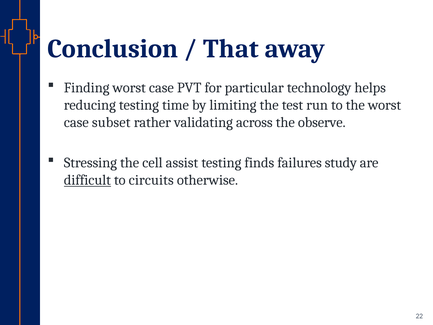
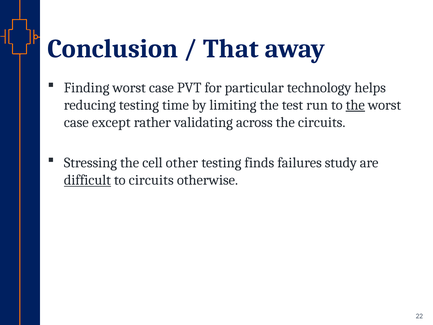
the at (355, 105) underline: none -> present
subset: subset -> except
the observe: observe -> circuits
assist: assist -> other
